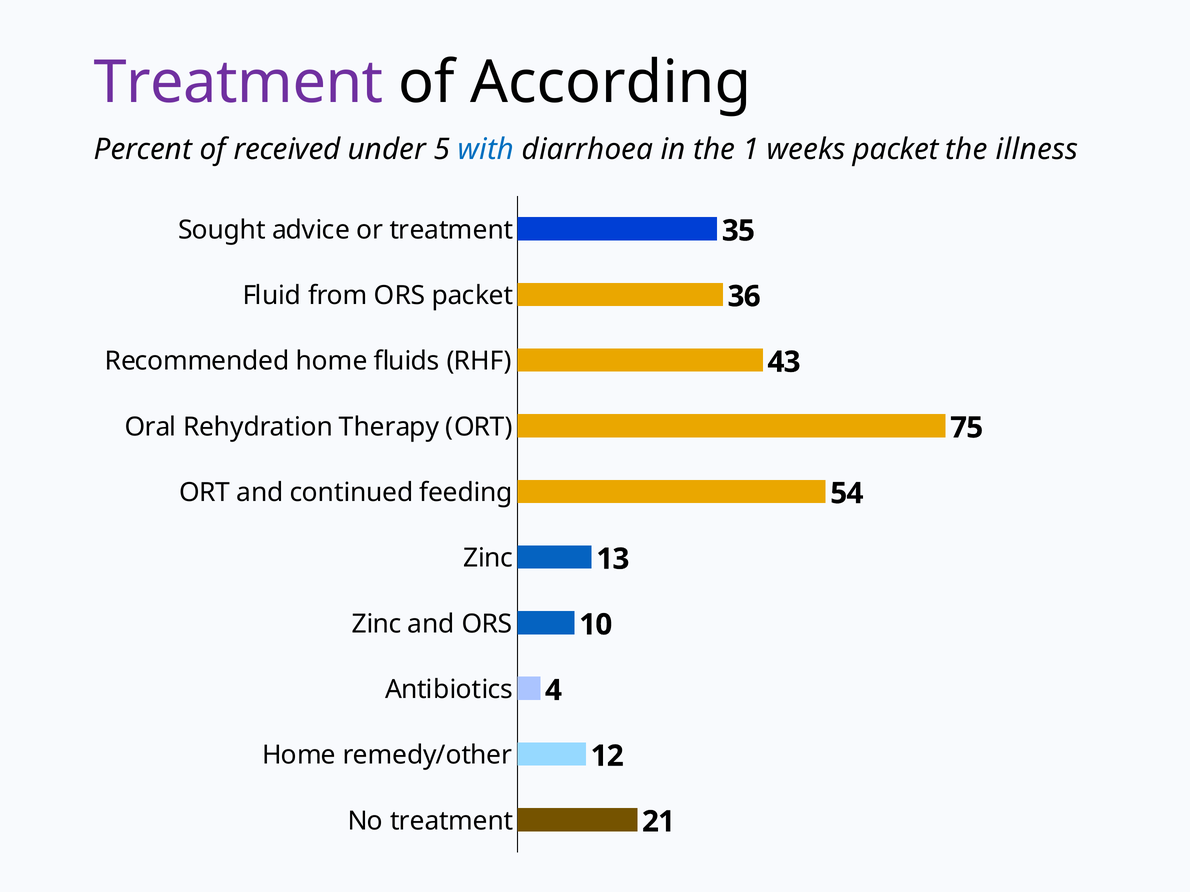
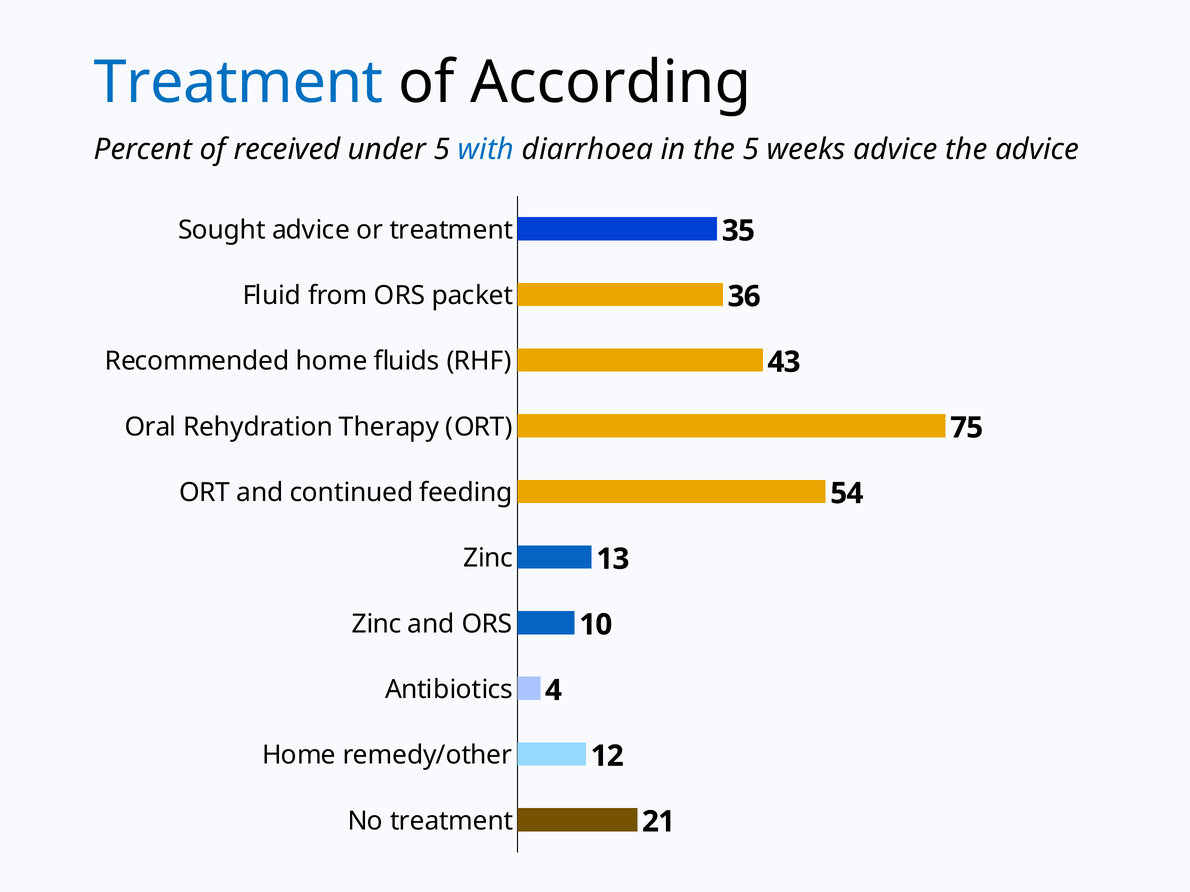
Treatment at (239, 82) colour: purple -> blue
the 1: 1 -> 5
weeks packet: packet -> advice
the illness: illness -> advice
